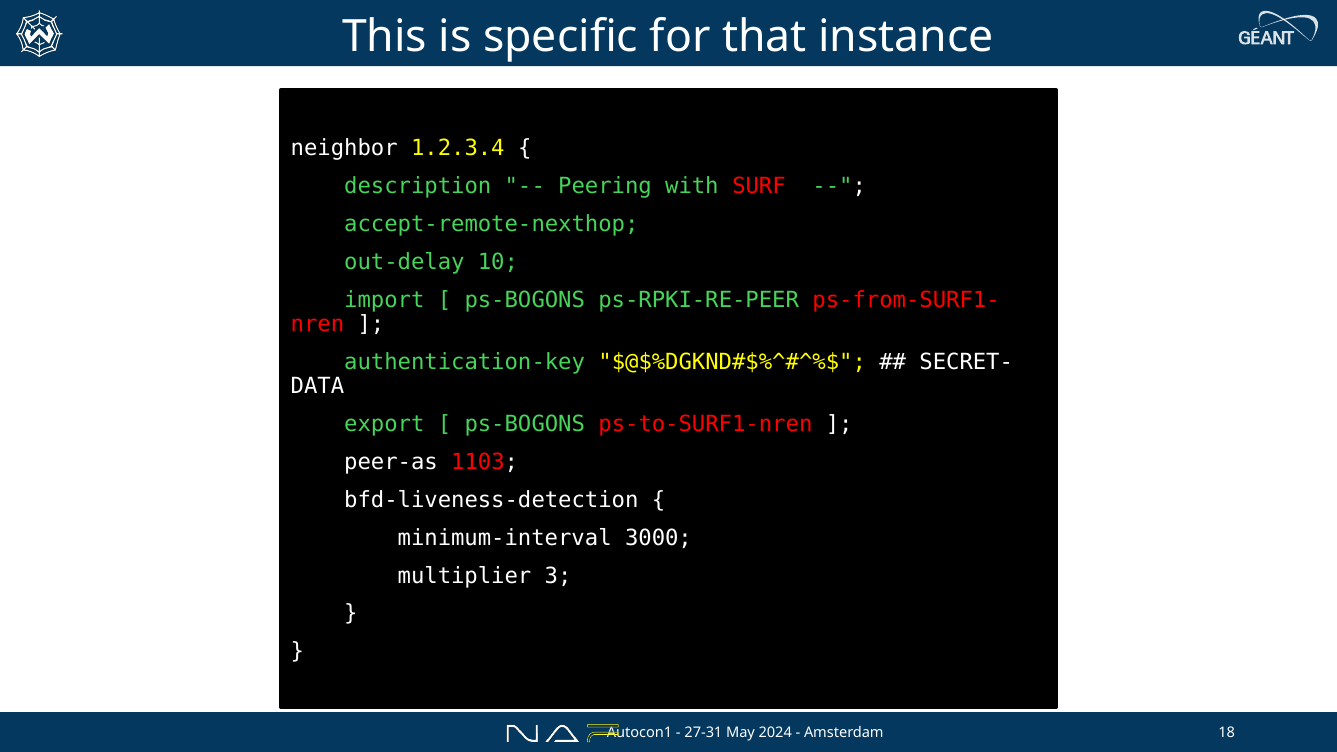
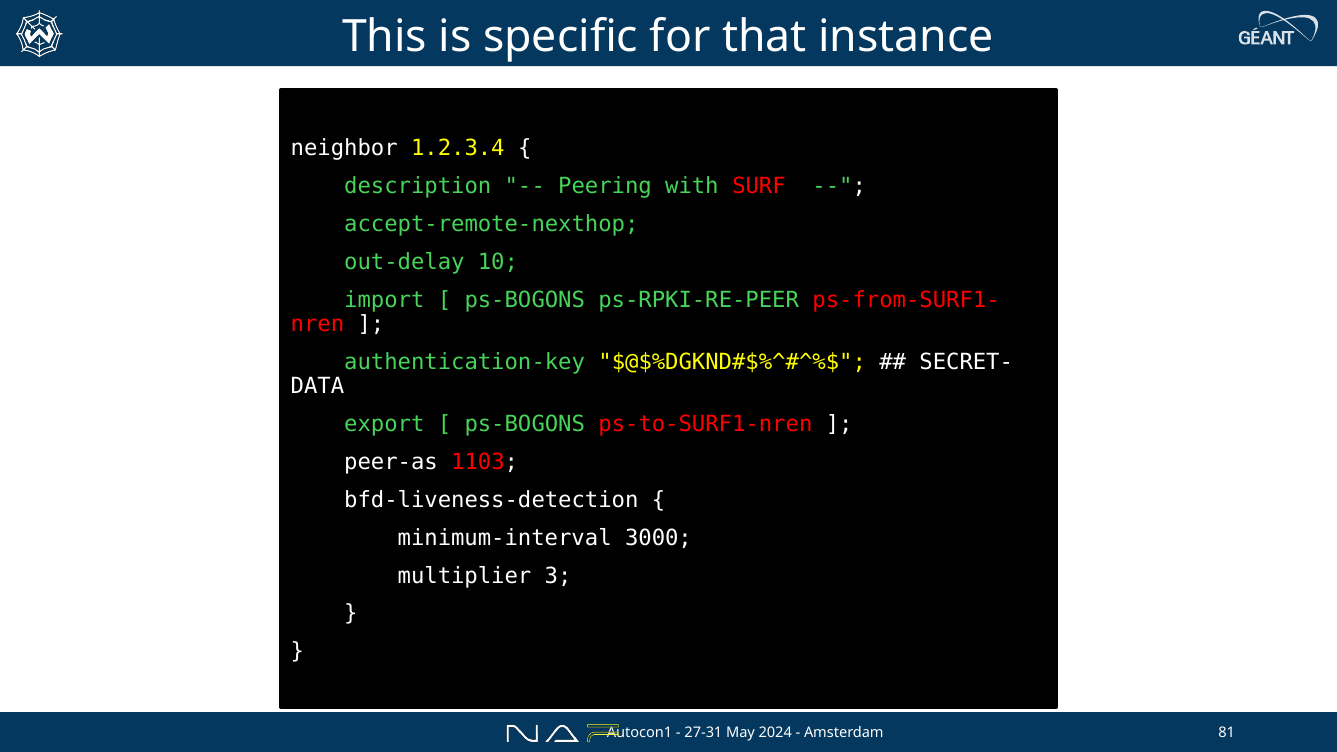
18: 18 -> 81
